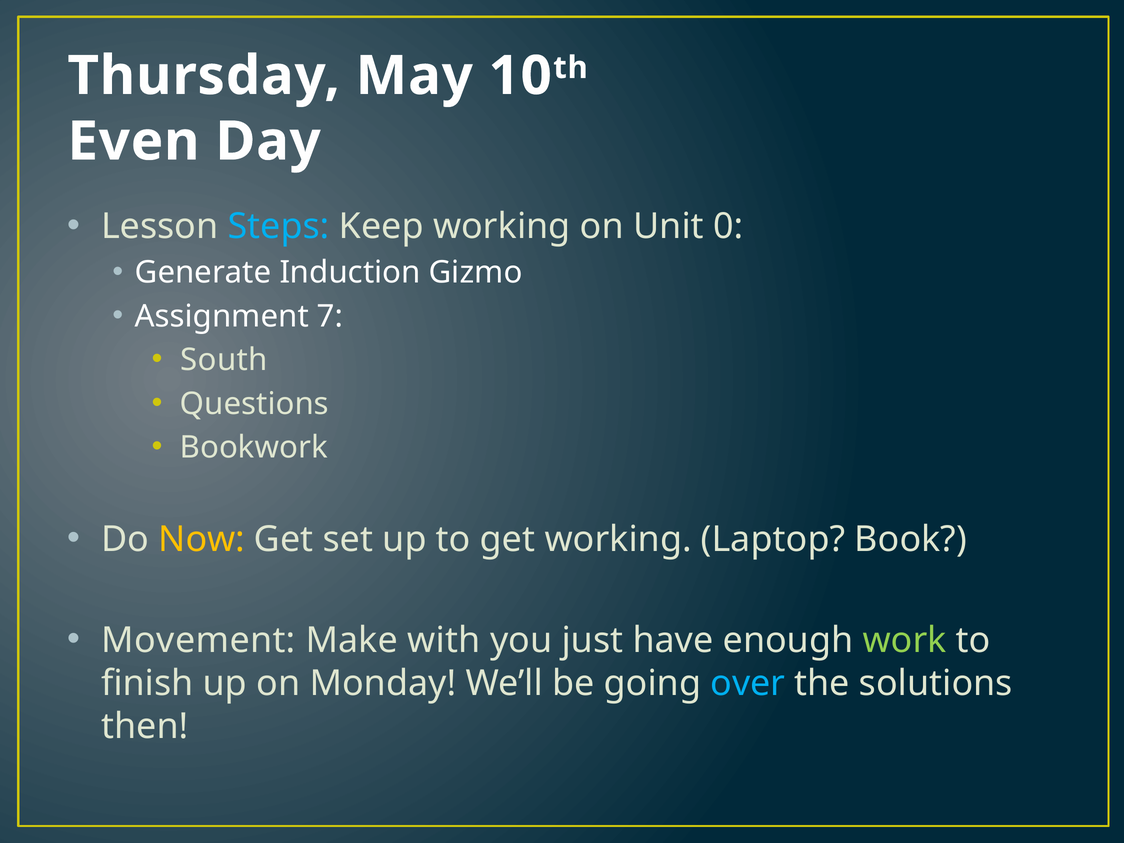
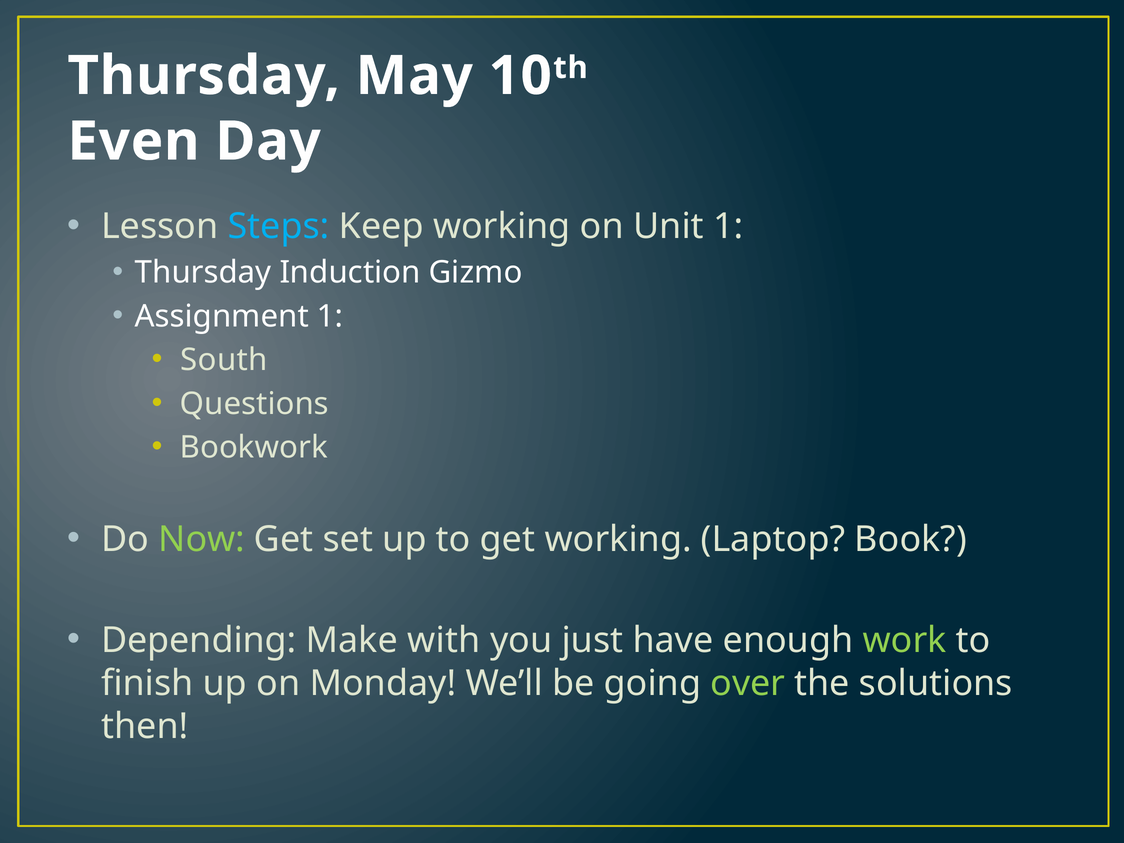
Unit 0: 0 -> 1
Generate at (203, 273): Generate -> Thursday
Assignment 7: 7 -> 1
Now colour: yellow -> light green
Movement: Movement -> Depending
over colour: light blue -> light green
